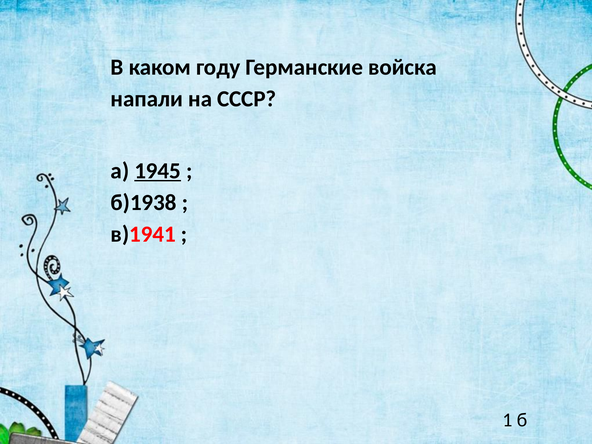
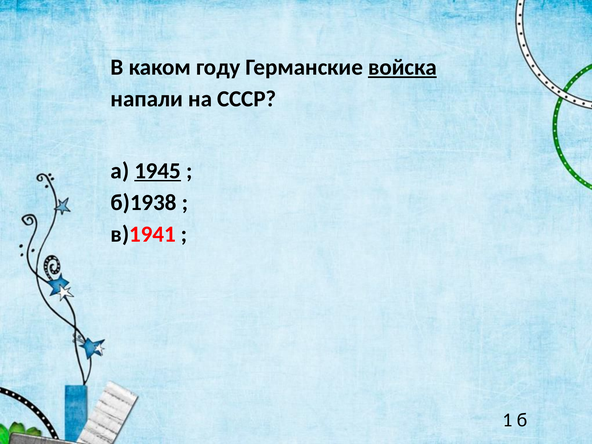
войска underline: none -> present
